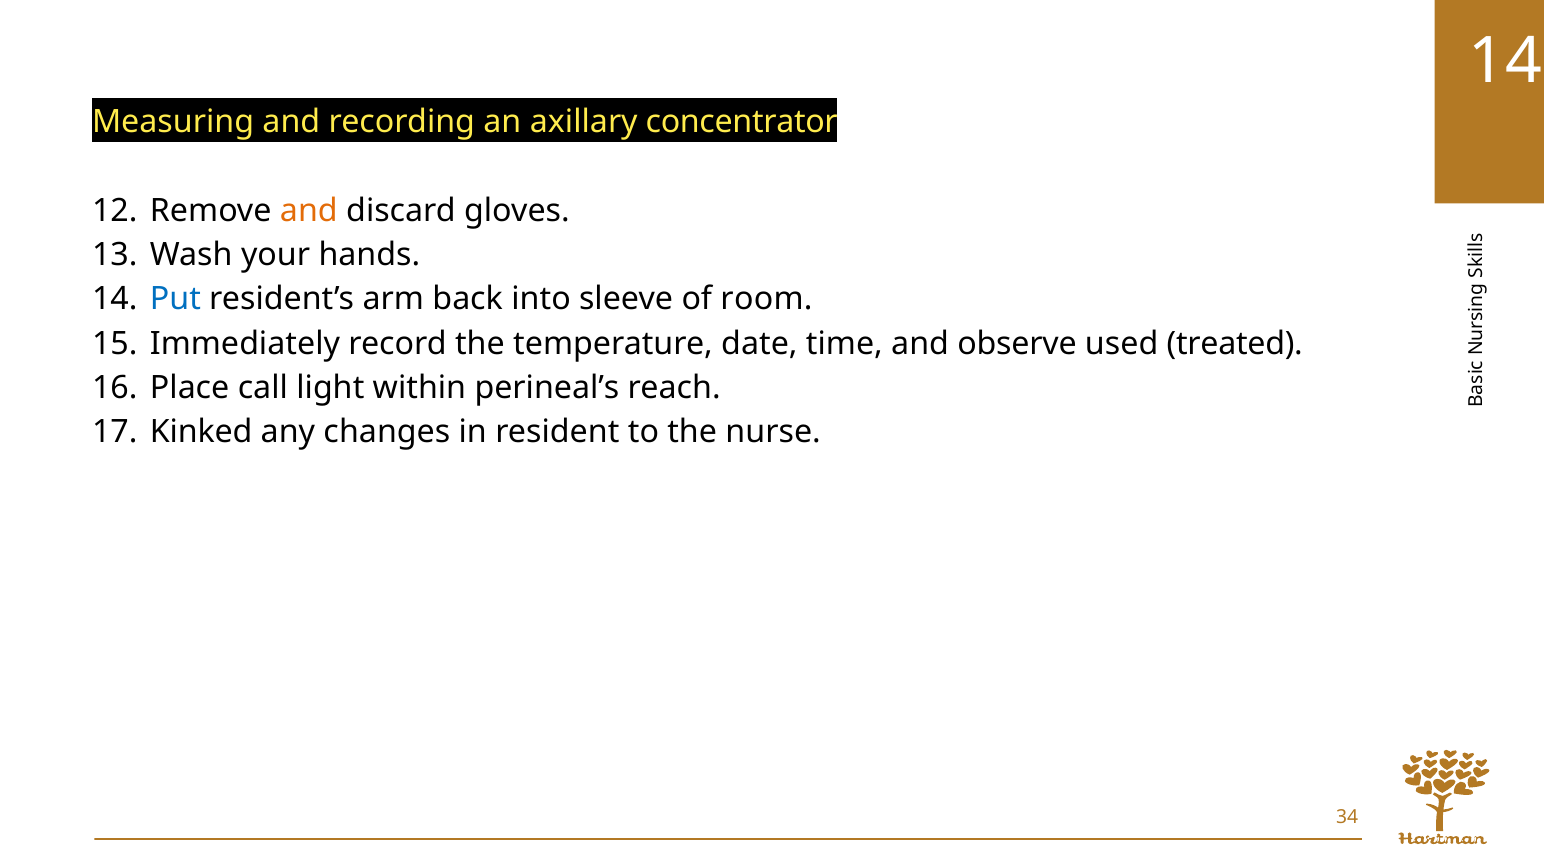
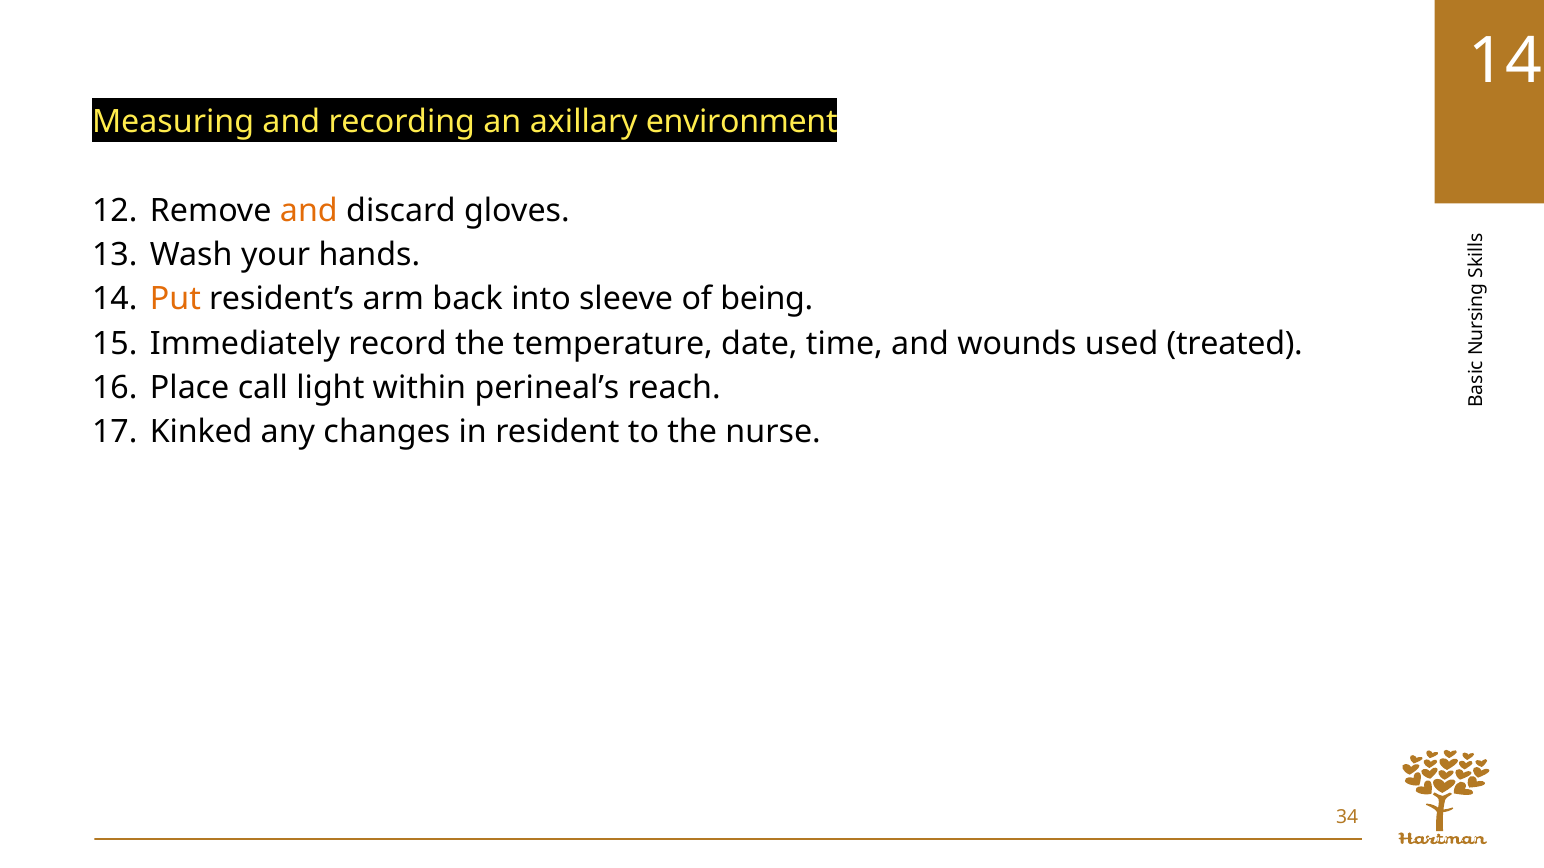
concentrator: concentrator -> environment
Put colour: blue -> orange
room: room -> being
observe: observe -> wounds
